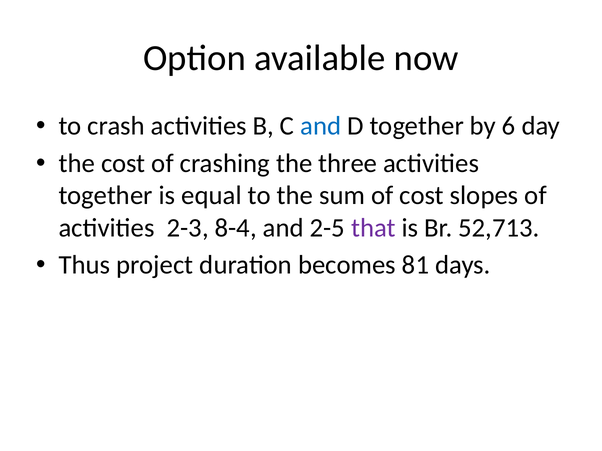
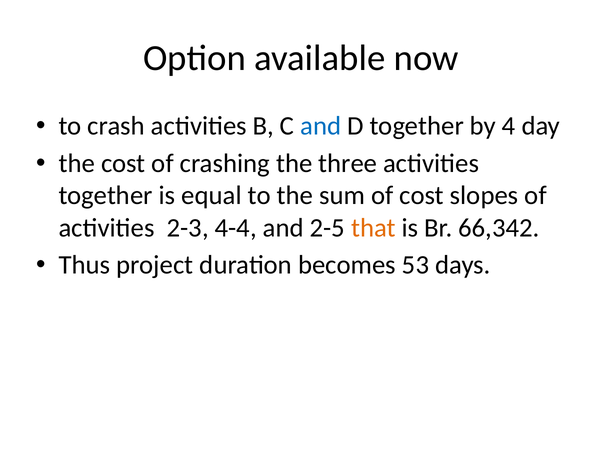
6: 6 -> 4
8-4: 8-4 -> 4-4
that colour: purple -> orange
52,713: 52,713 -> 66,342
81: 81 -> 53
